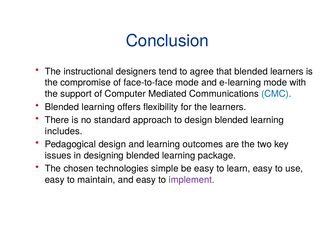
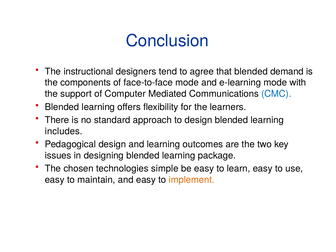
blended learners: learners -> demand
compromise: compromise -> components
implement colour: purple -> orange
